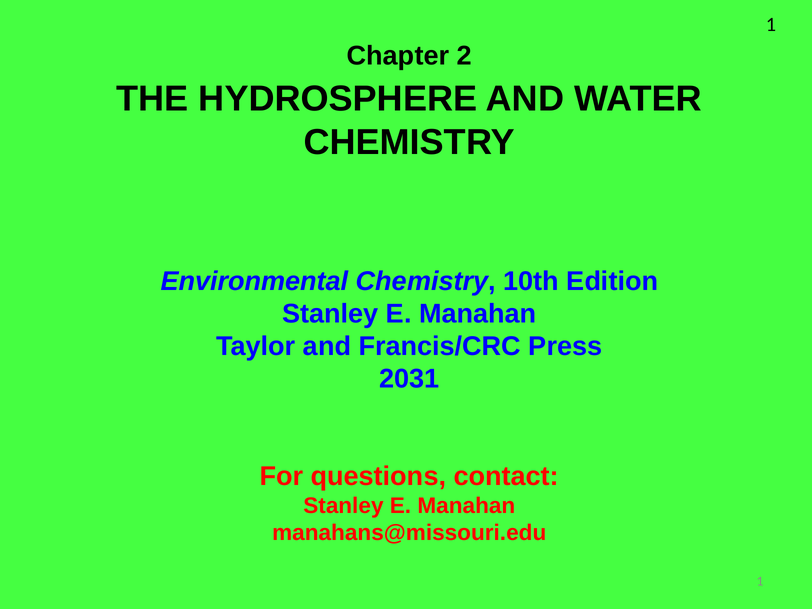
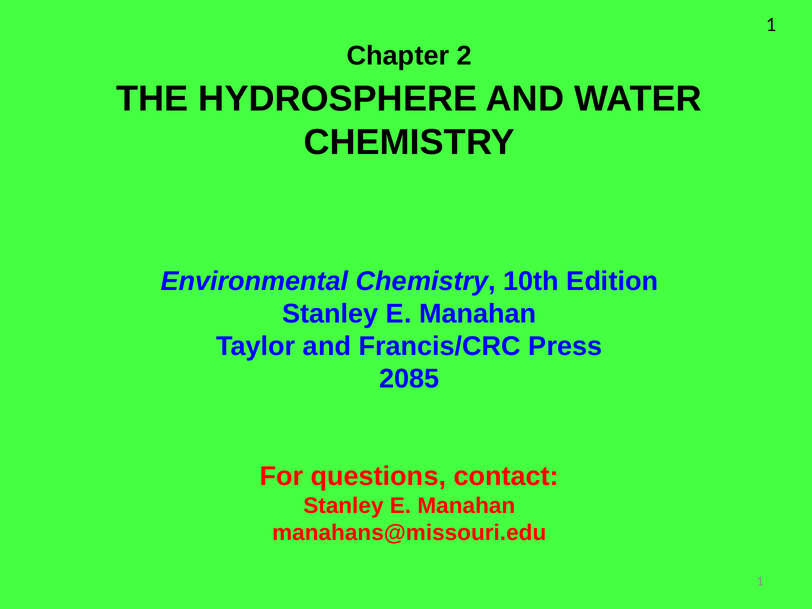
2031: 2031 -> 2085
